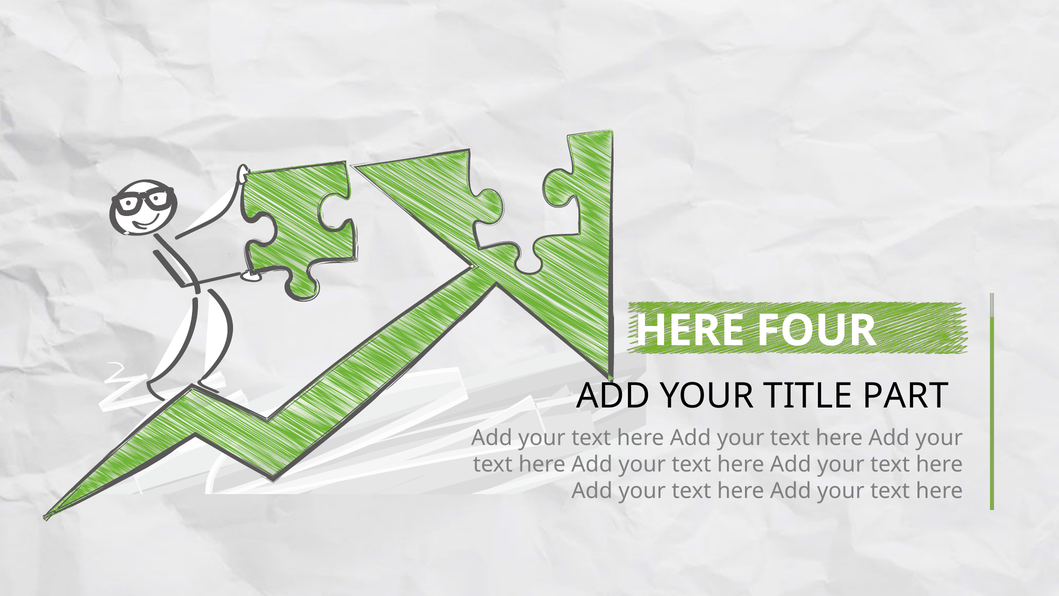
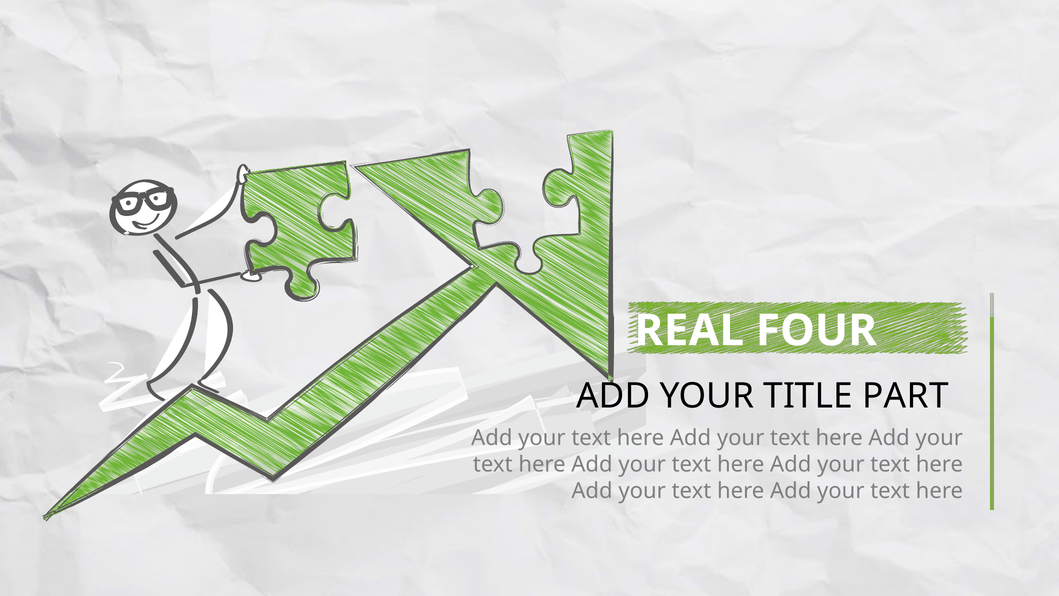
HERE at (690, 330): HERE -> REAL
